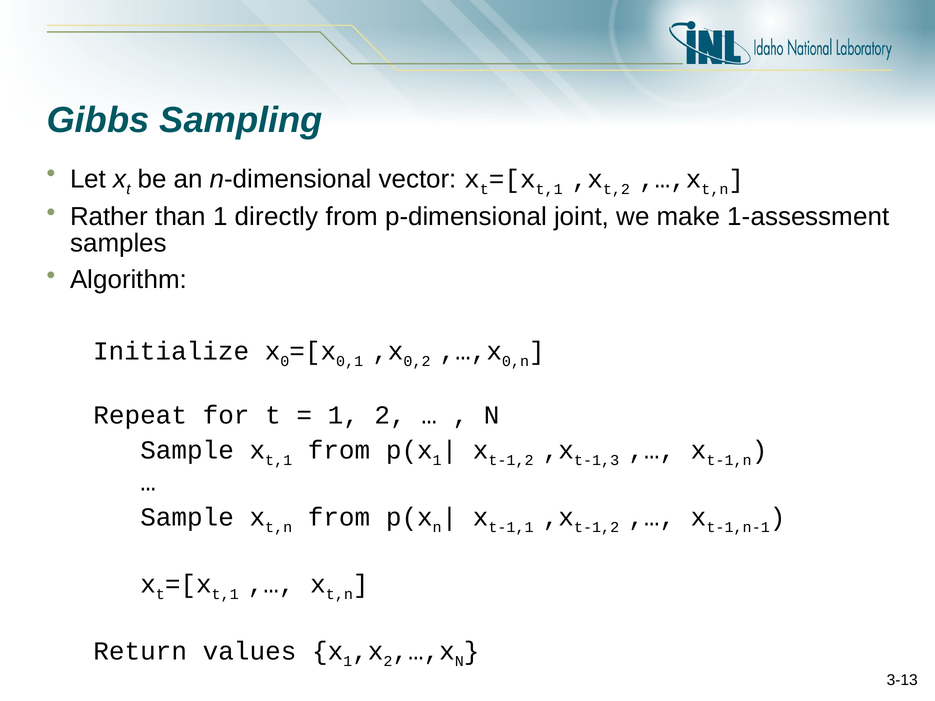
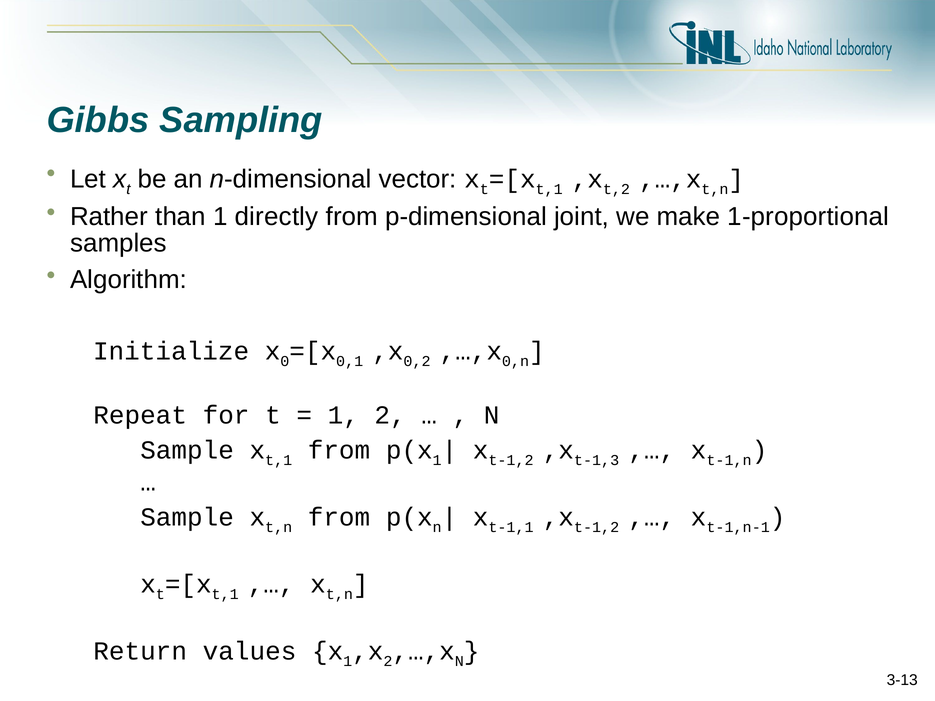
1-assessment: 1-assessment -> 1-proportional
